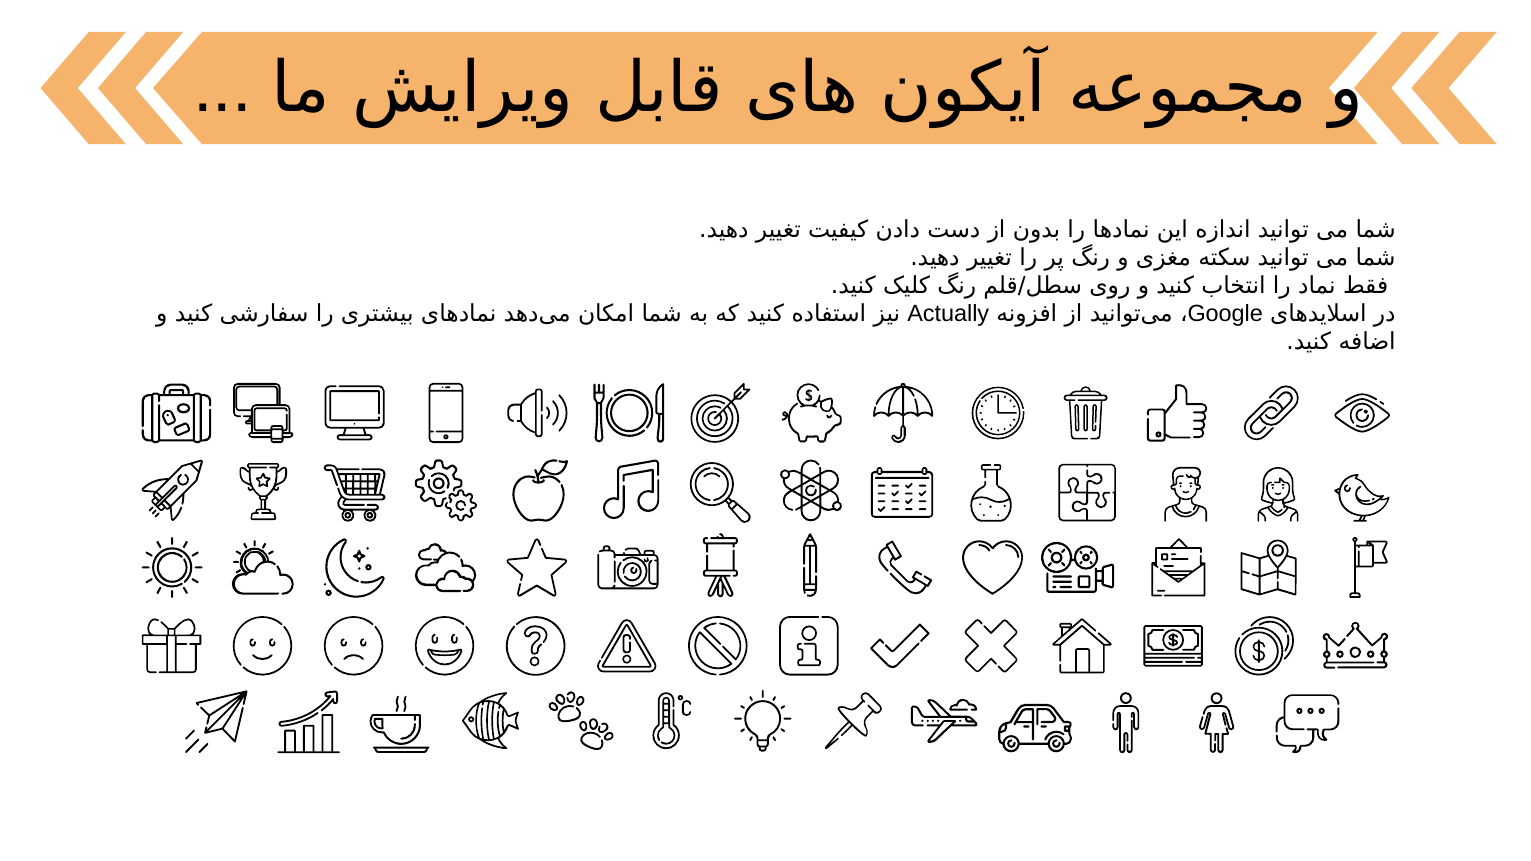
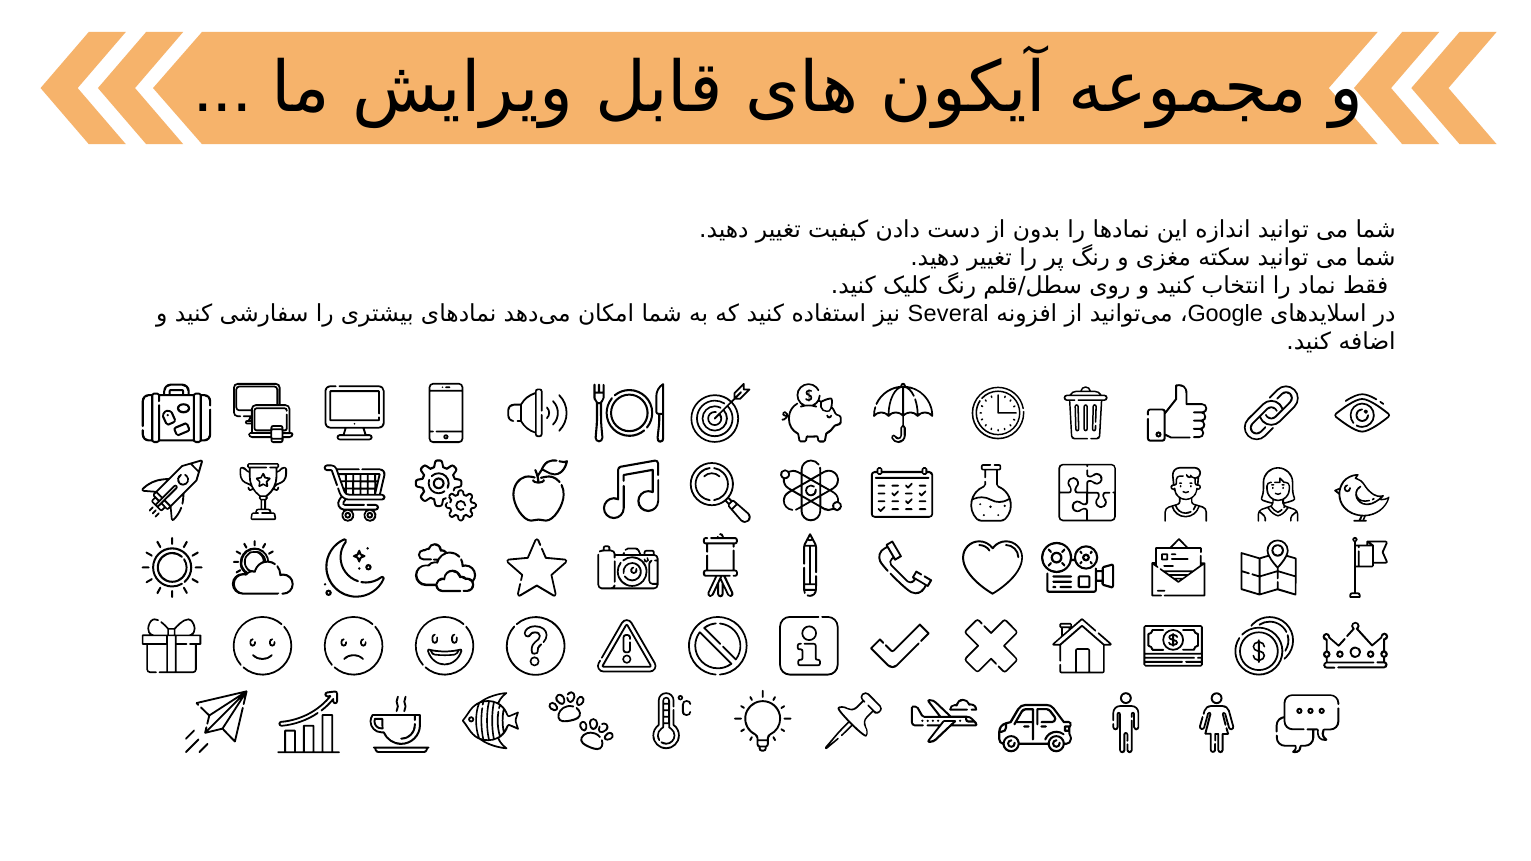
Actually: Actually -> Several
